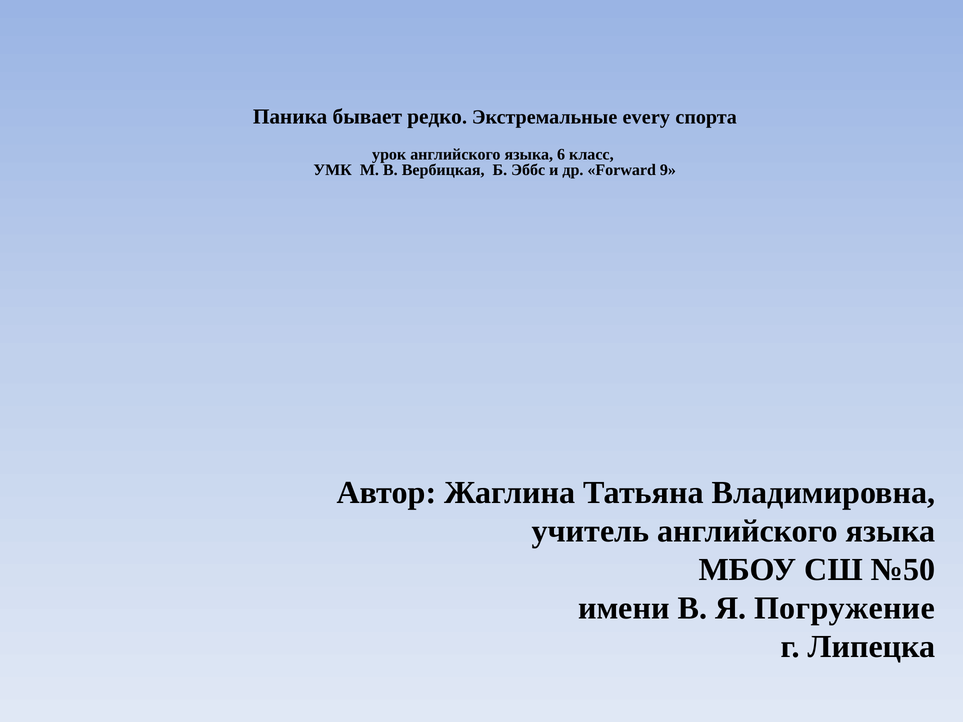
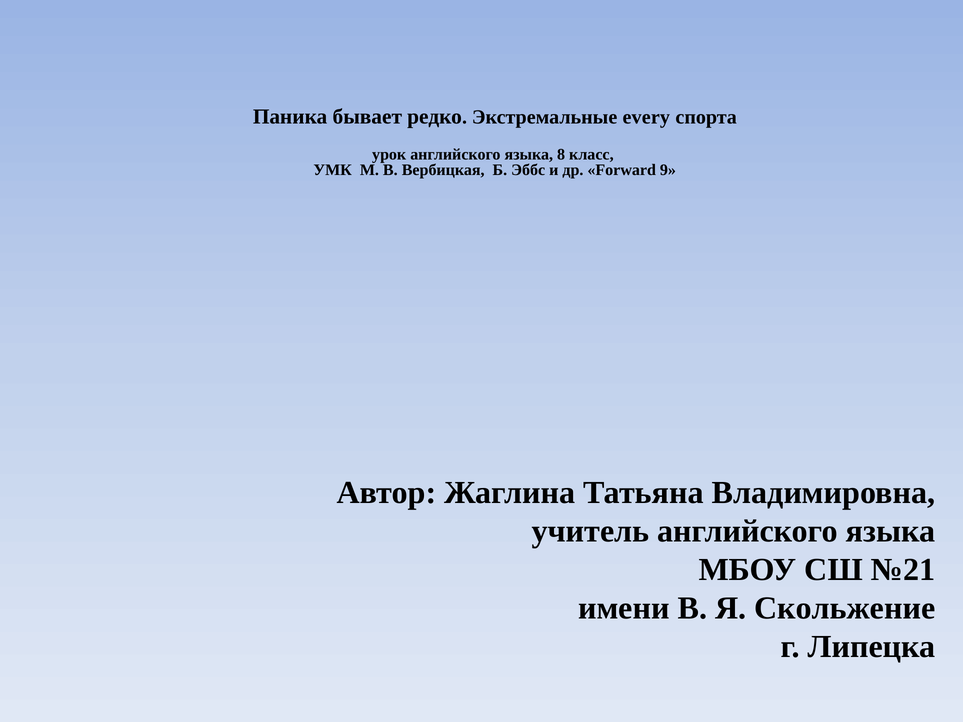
6: 6 -> 8
№50: №50 -> №21
Погружение: Погружение -> Скольжение
